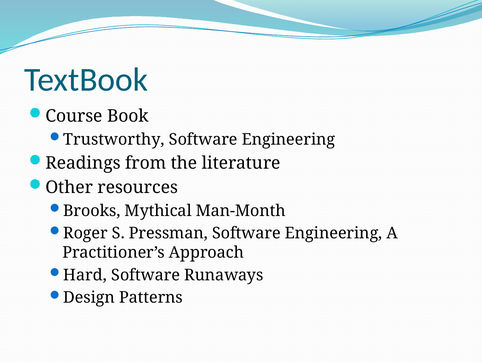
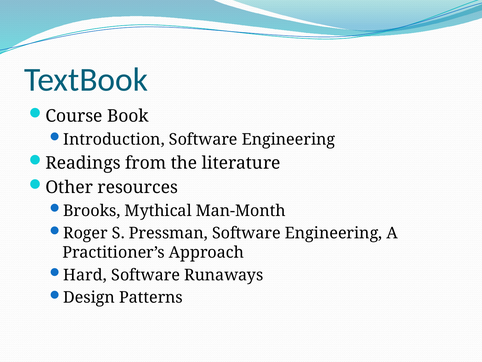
Trustworthy: Trustworthy -> Introduction
